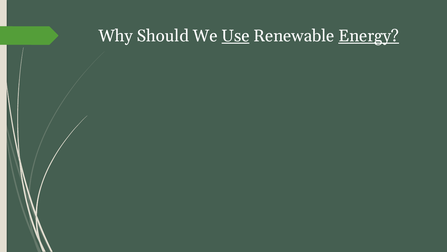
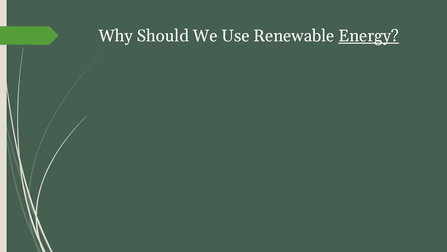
Use underline: present -> none
